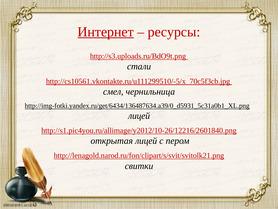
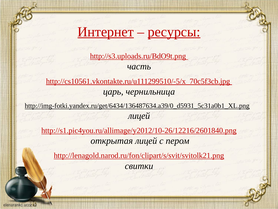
ресурсы underline: none -> present
стали: стали -> часть
смел: смел -> царь
